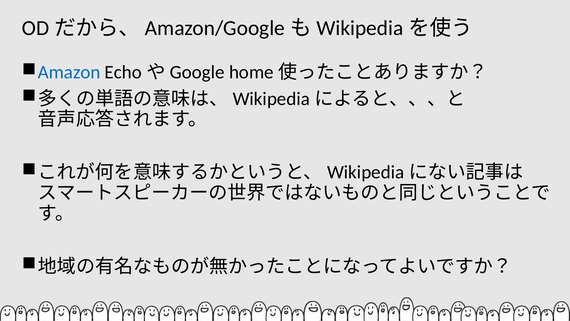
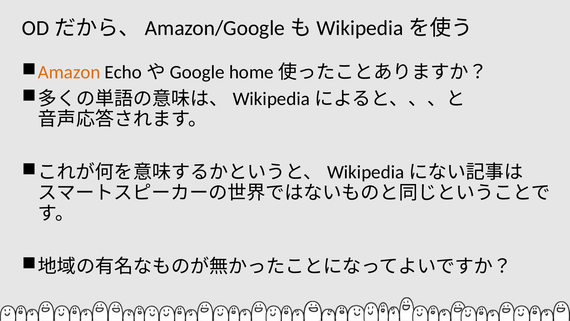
Amazon colour: blue -> orange
